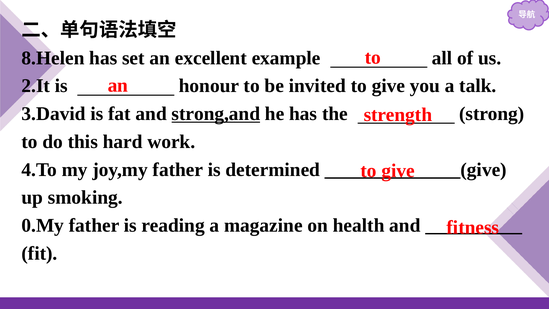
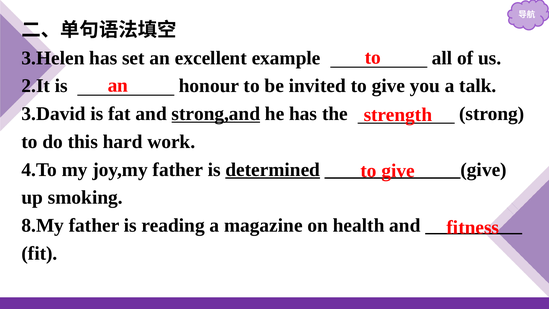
8.Helen: 8.Helen -> 3.Helen
determined underline: none -> present
0.My: 0.My -> 8.My
